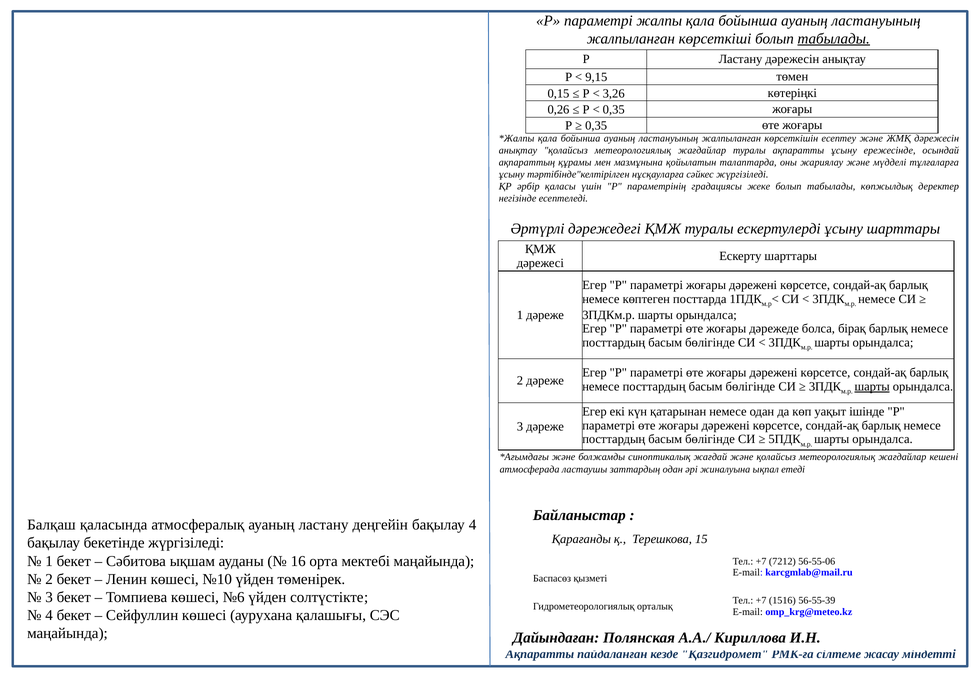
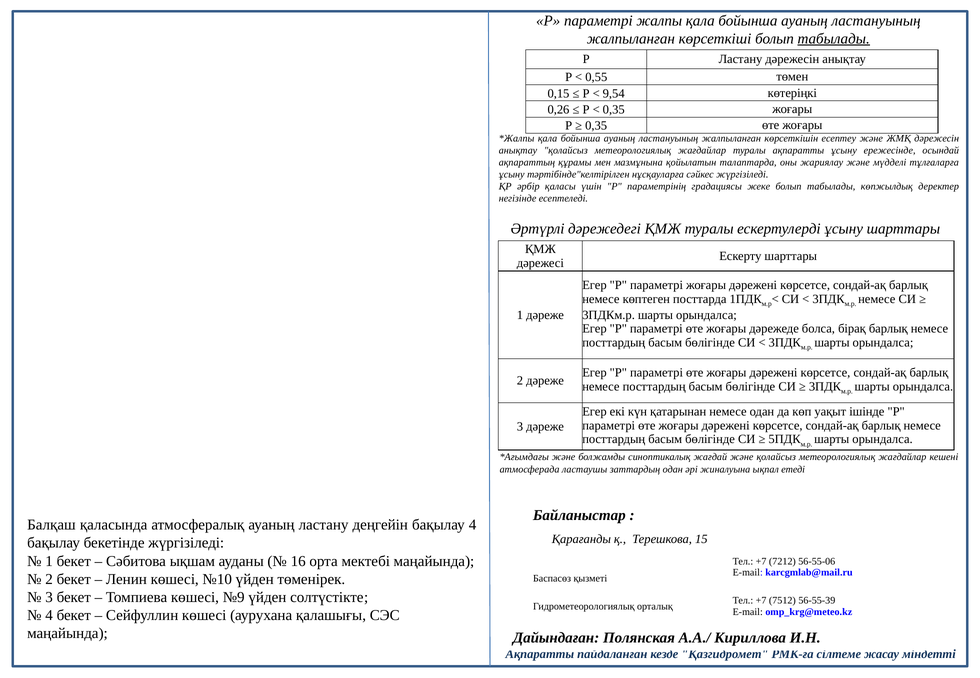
9,15: 9,15 -> 0,55
3,26: 3,26 -> 9,54
шарты at (872, 387) underline: present -> none
№6: №6 -> №9
1516: 1516 -> 7512
